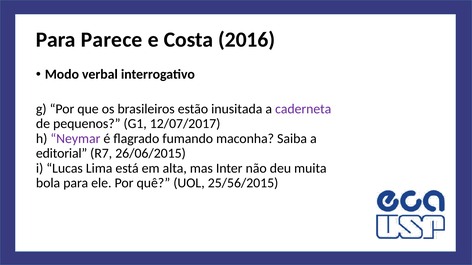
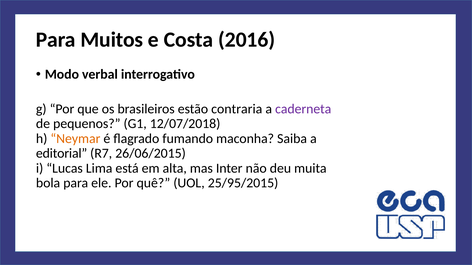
Parece: Parece -> Muitos
inusitada: inusitada -> contraria
12/07/2017: 12/07/2017 -> 12/07/2018
Neymar colour: purple -> orange
25/56/2015: 25/56/2015 -> 25/95/2015
